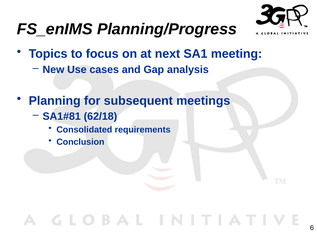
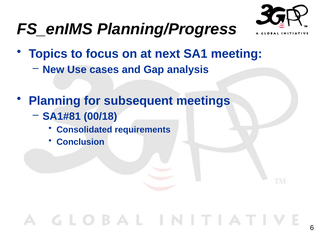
62/18: 62/18 -> 00/18
